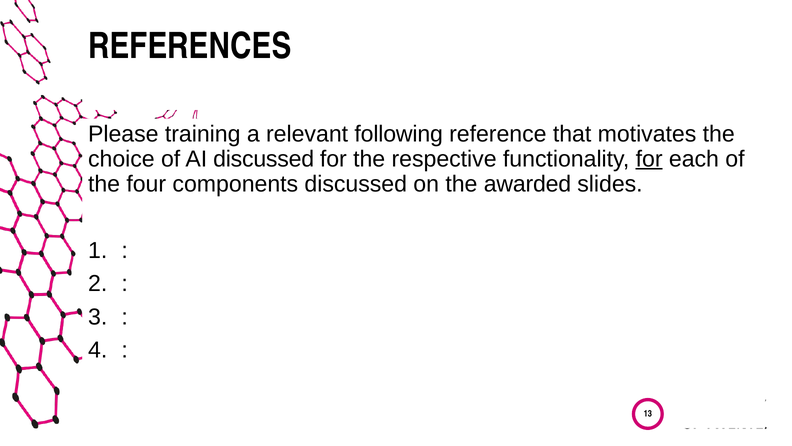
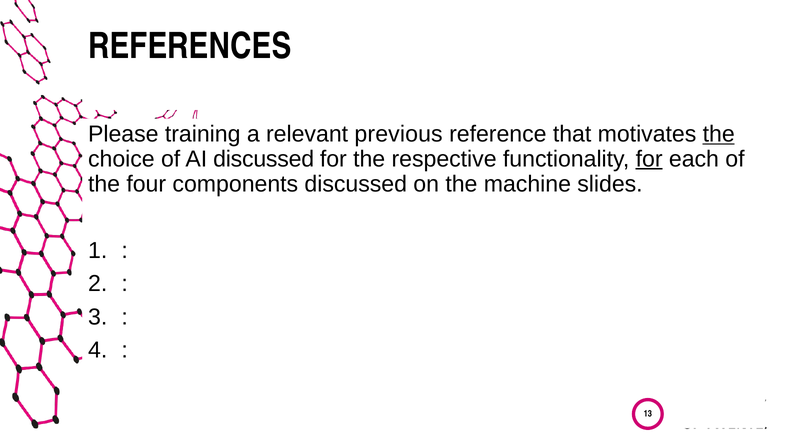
following: following -> previous
the at (719, 134) underline: none -> present
awarded: awarded -> machine
